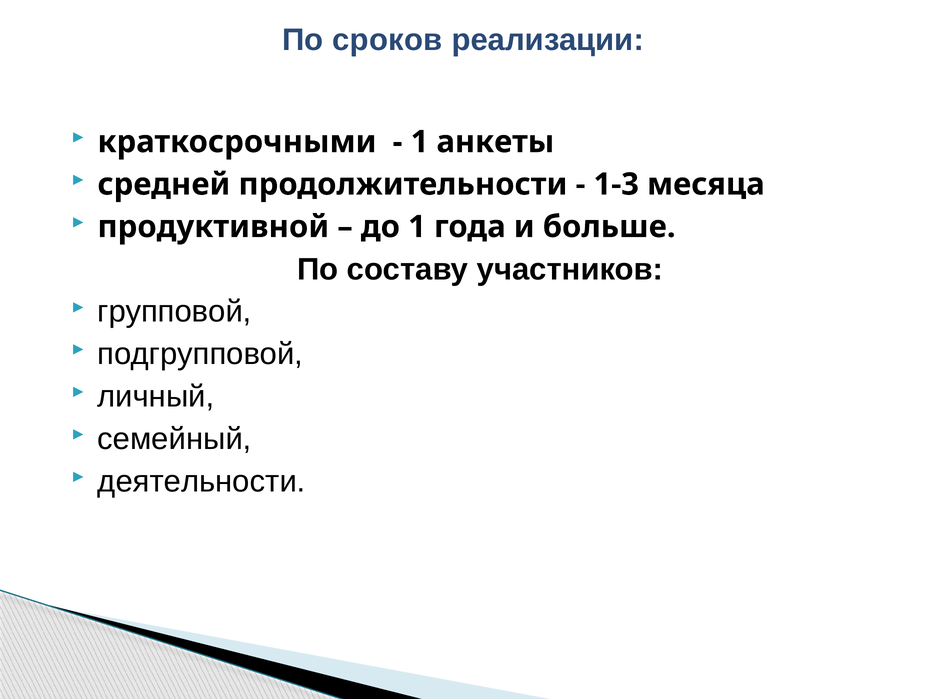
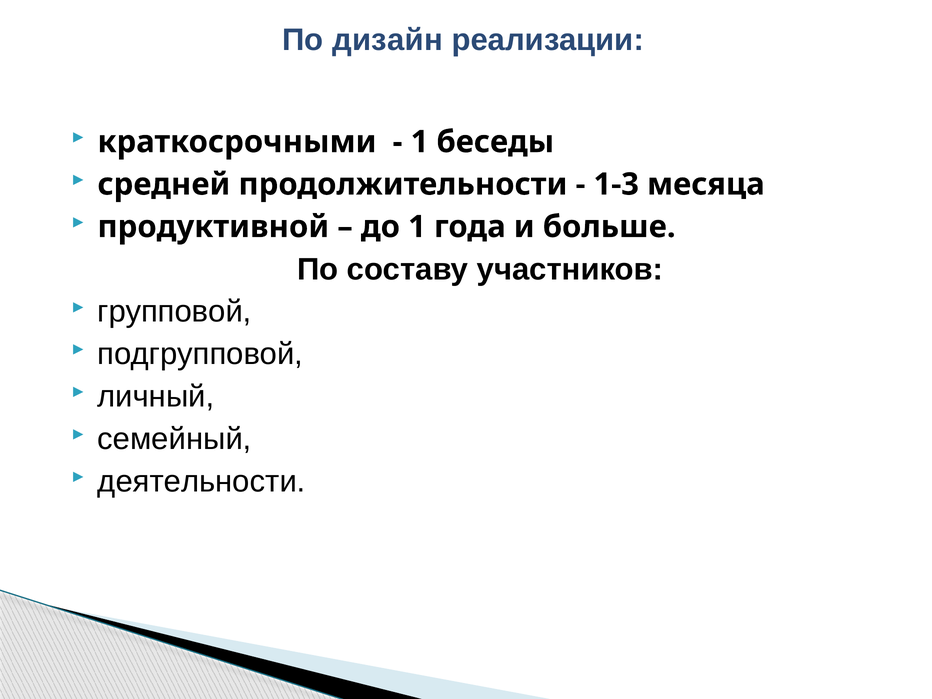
сроков: сроков -> дизайн
анкеты: анкеты -> беседы
